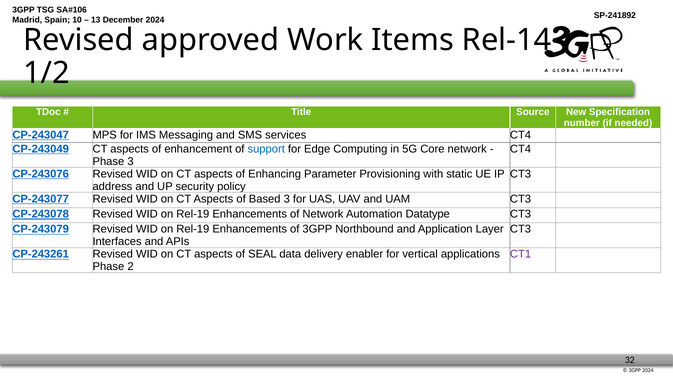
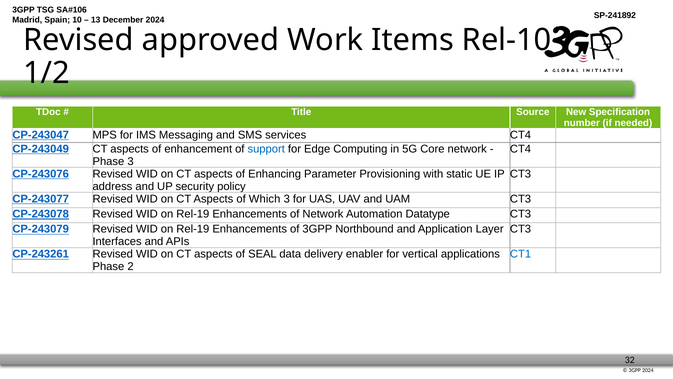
Rel-14: Rel-14 -> Rel-10
Based: Based -> Which
CT1 colour: purple -> blue
